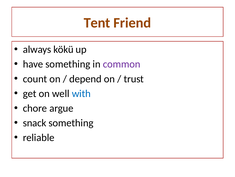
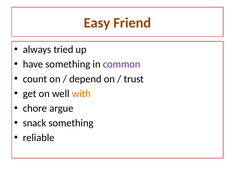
Tent: Tent -> Easy
kökü: kökü -> tried
with colour: blue -> orange
